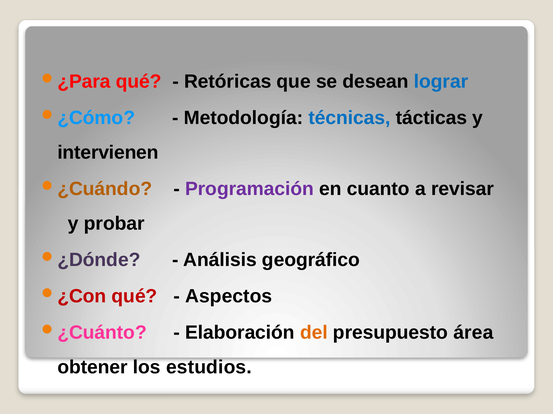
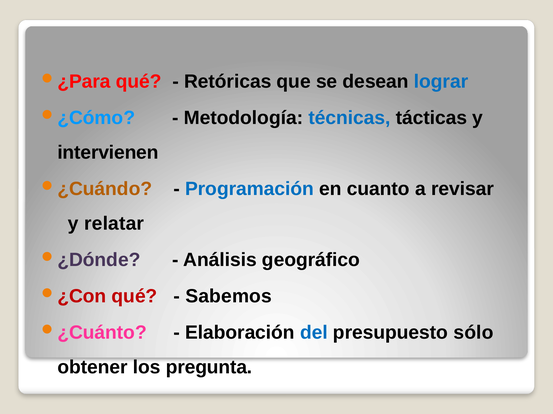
Programación colour: purple -> blue
probar: probar -> relatar
Aspectos: Aspectos -> Sabemos
del colour: orange -> blue
área: área -> sólo
estudios: estudios -> pregunta
